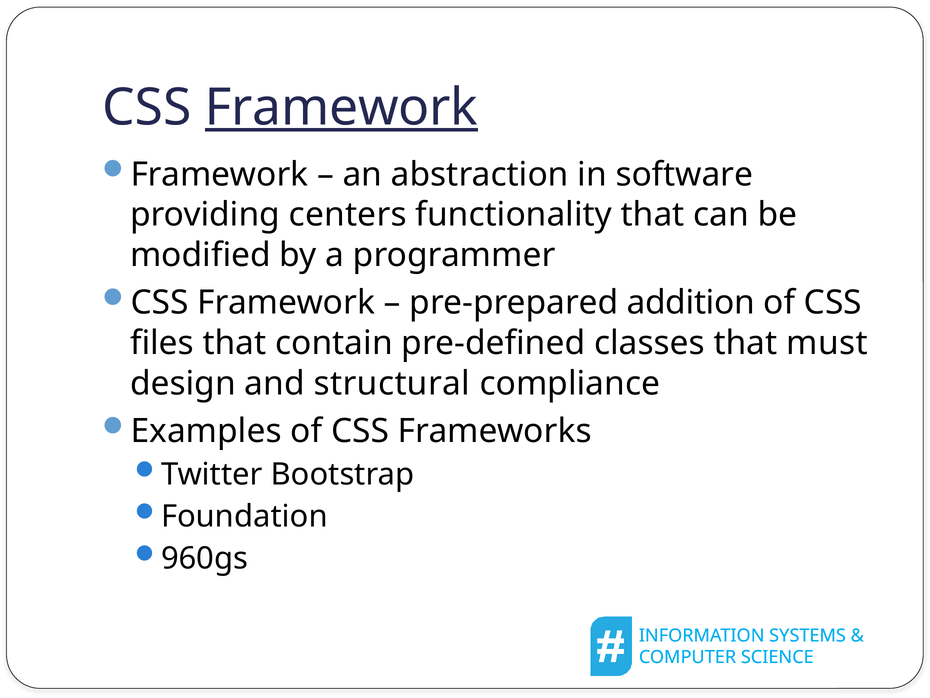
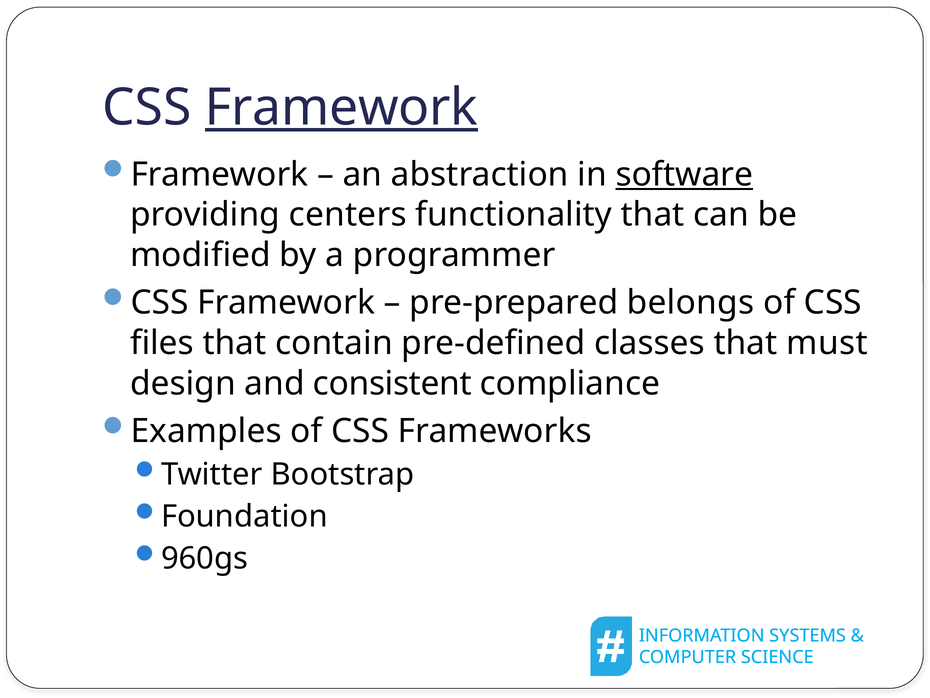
software underline: none -> present
addition: addition -> belongs
structural: structural -> consistent
